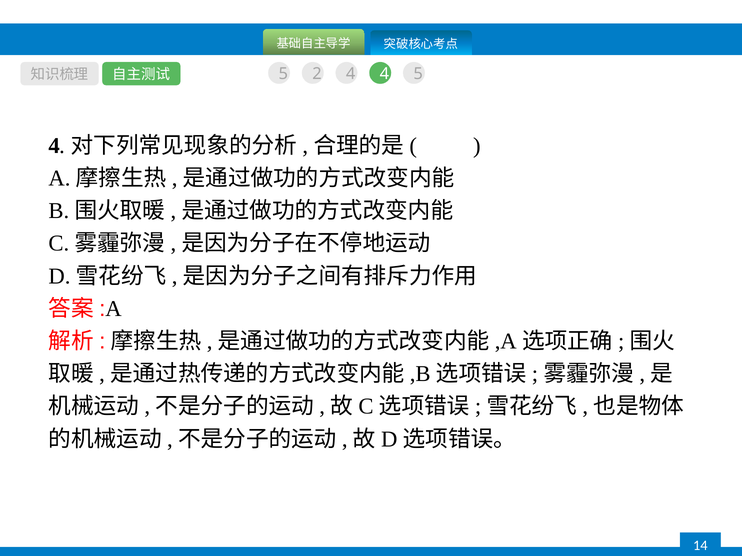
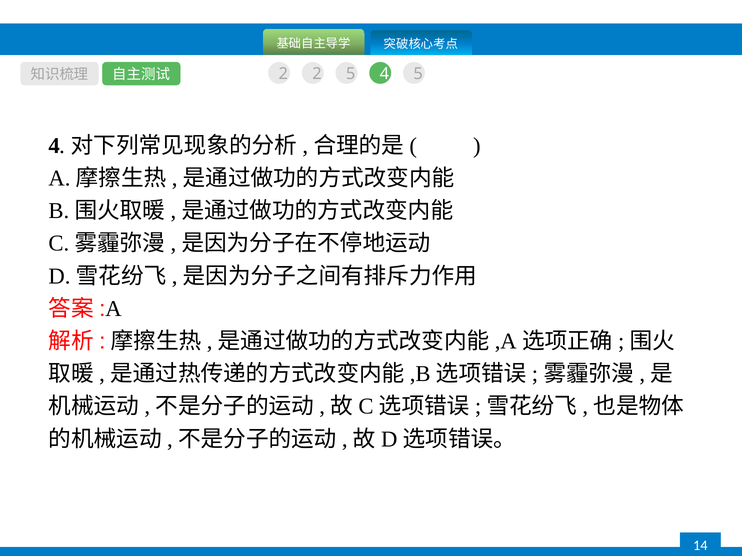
5 at (283, 74): 5 -> 2
2 4: 4 -> 5
